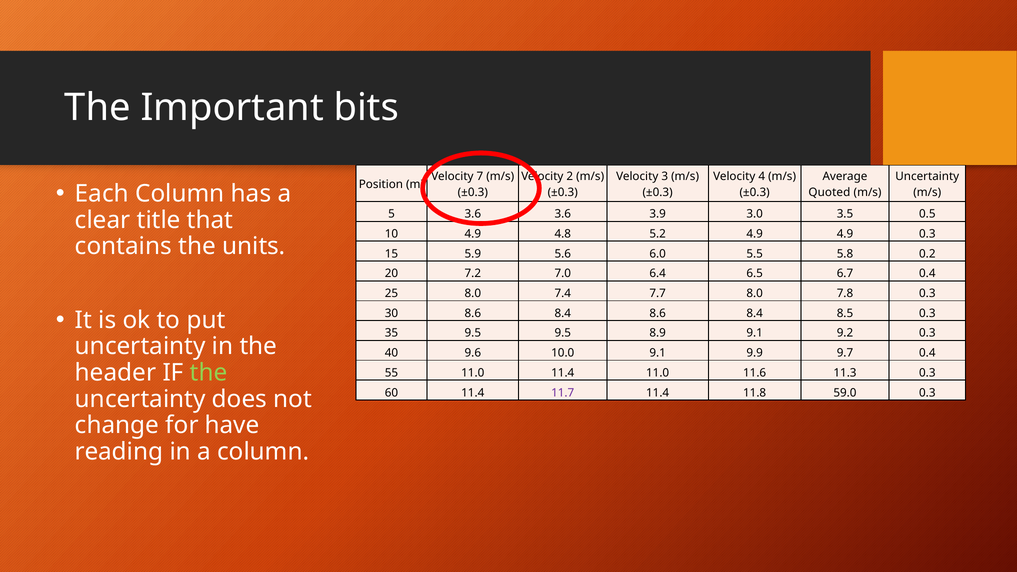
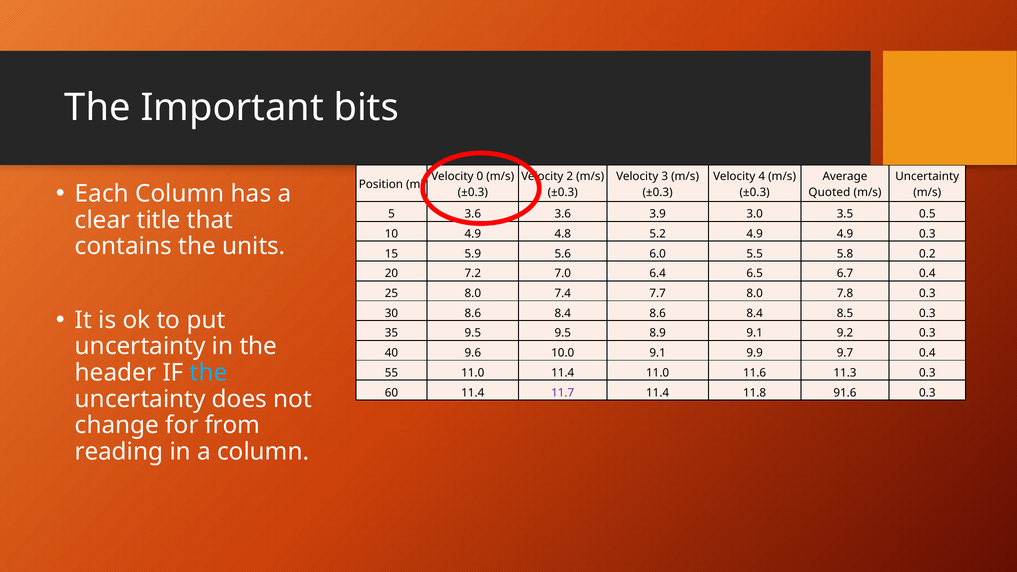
7: 7 -> 0
the at (209, 373) colour: light green -> light blue
59.0: 59.0 -> 91.6
have: have -> from
